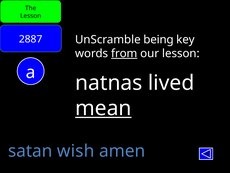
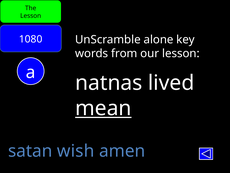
2887: 2887 -> 1080
being: being -> alone
from underline: present -> none
